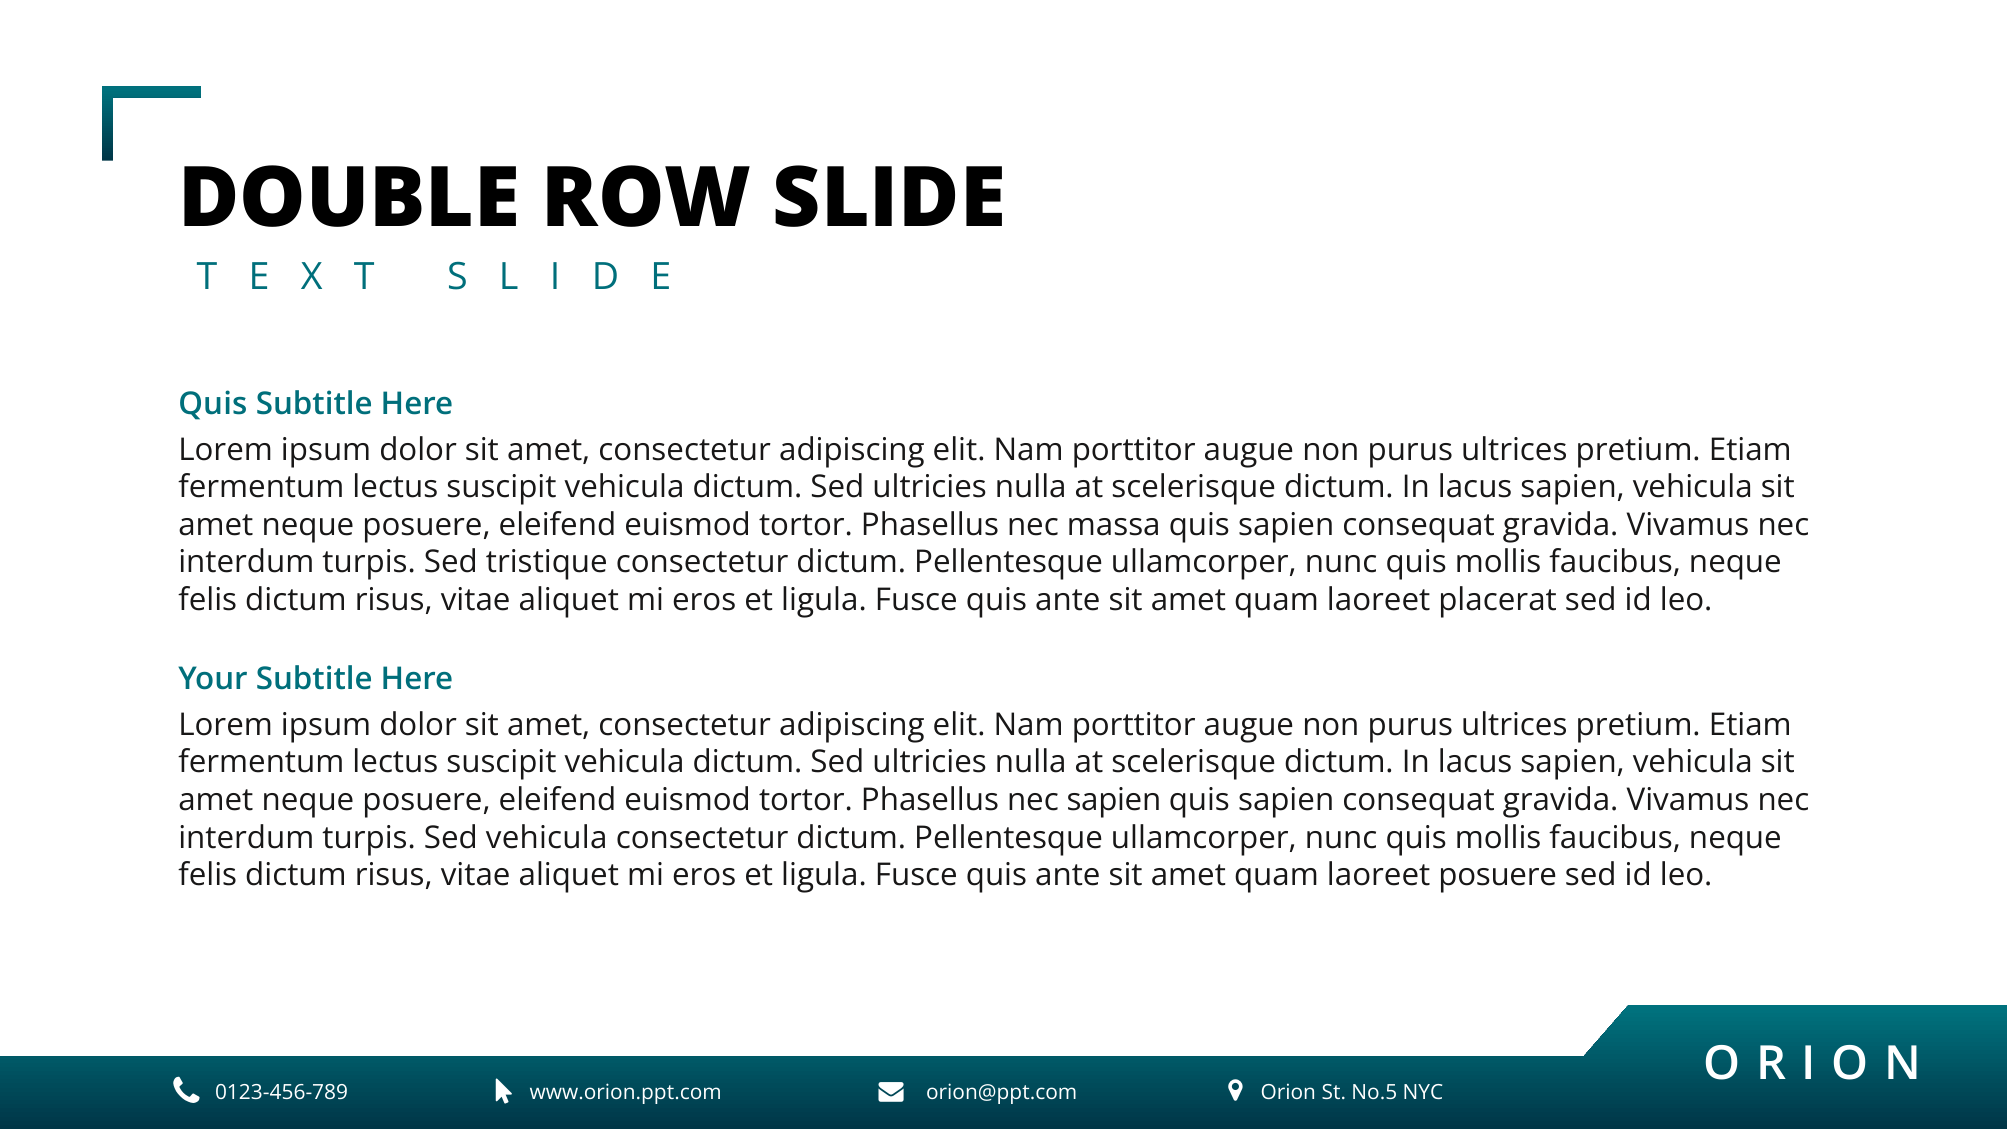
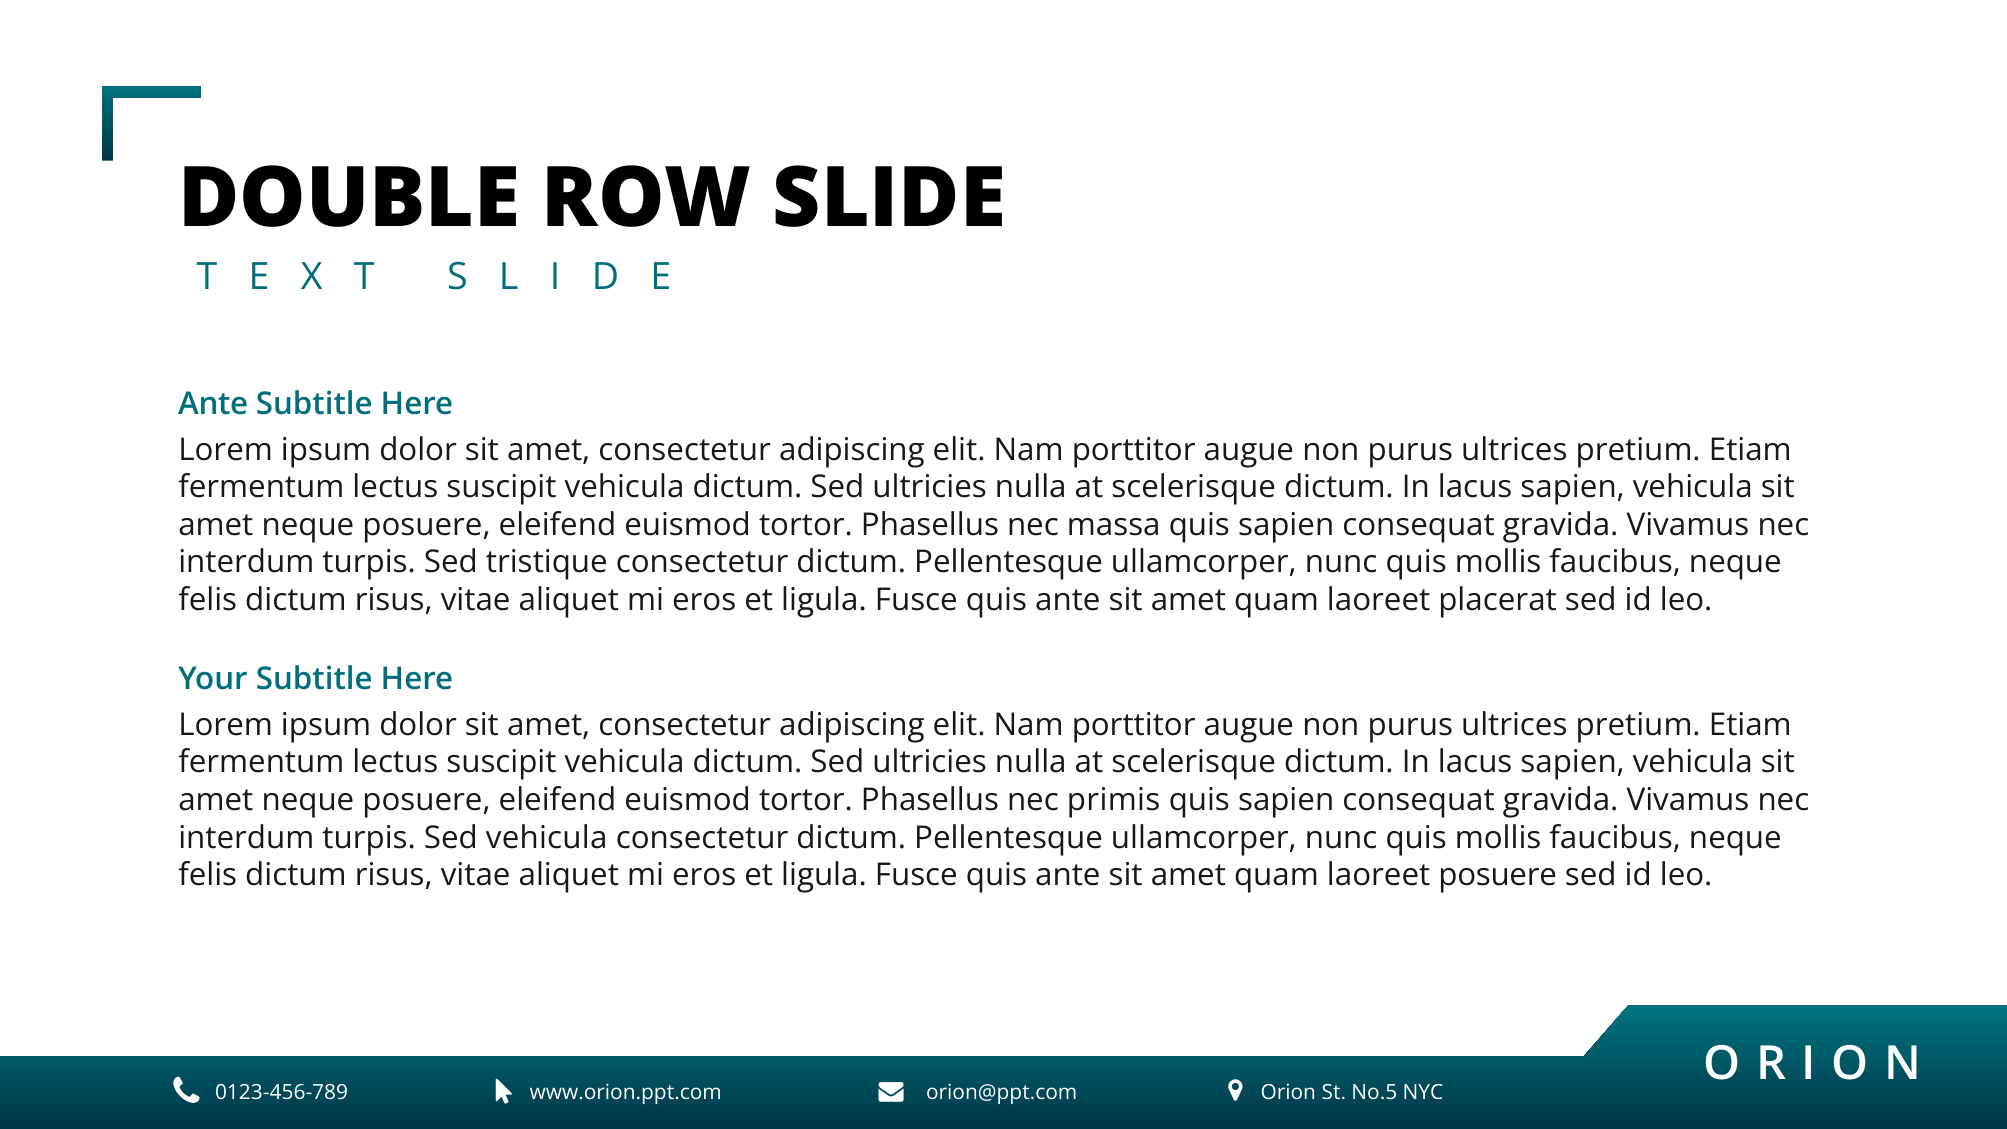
Quis at (213, 404): Quis -> Ante
nec sapien: sapien -> primis
